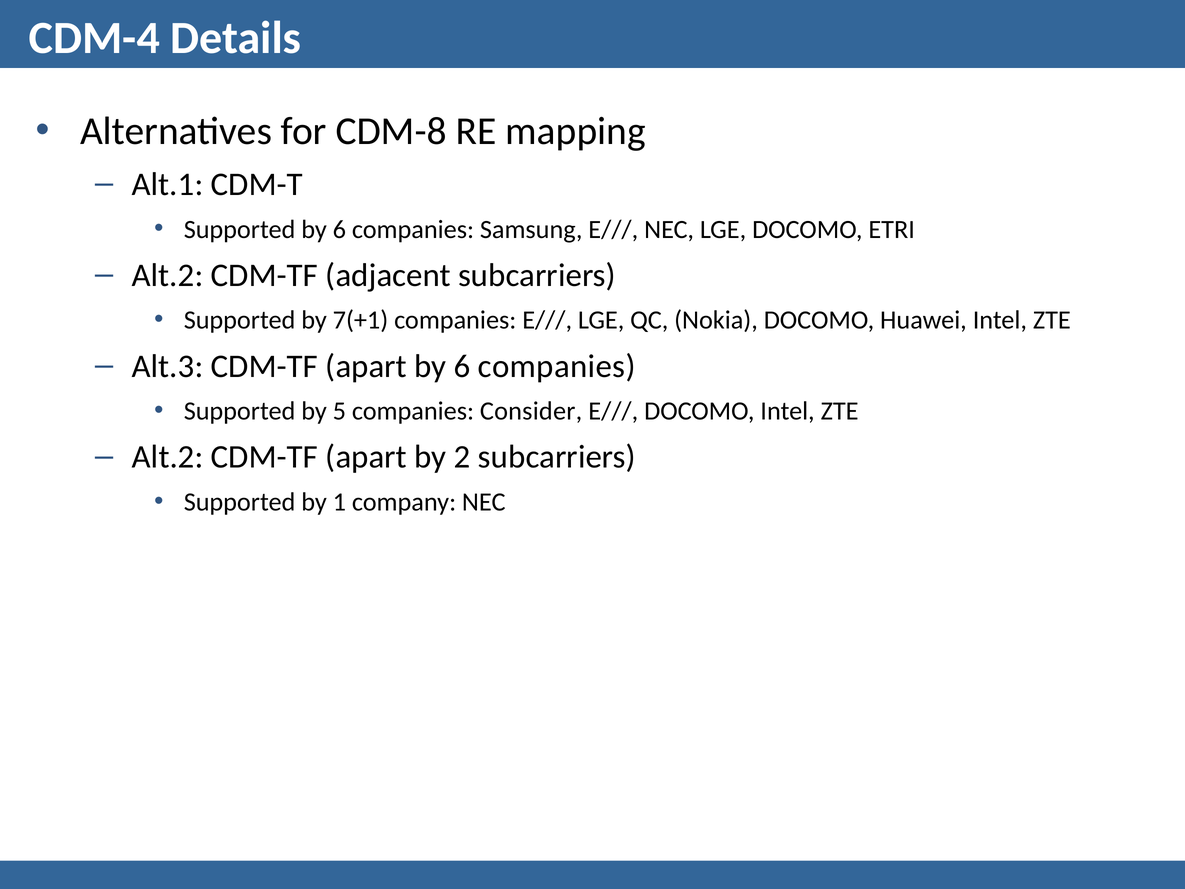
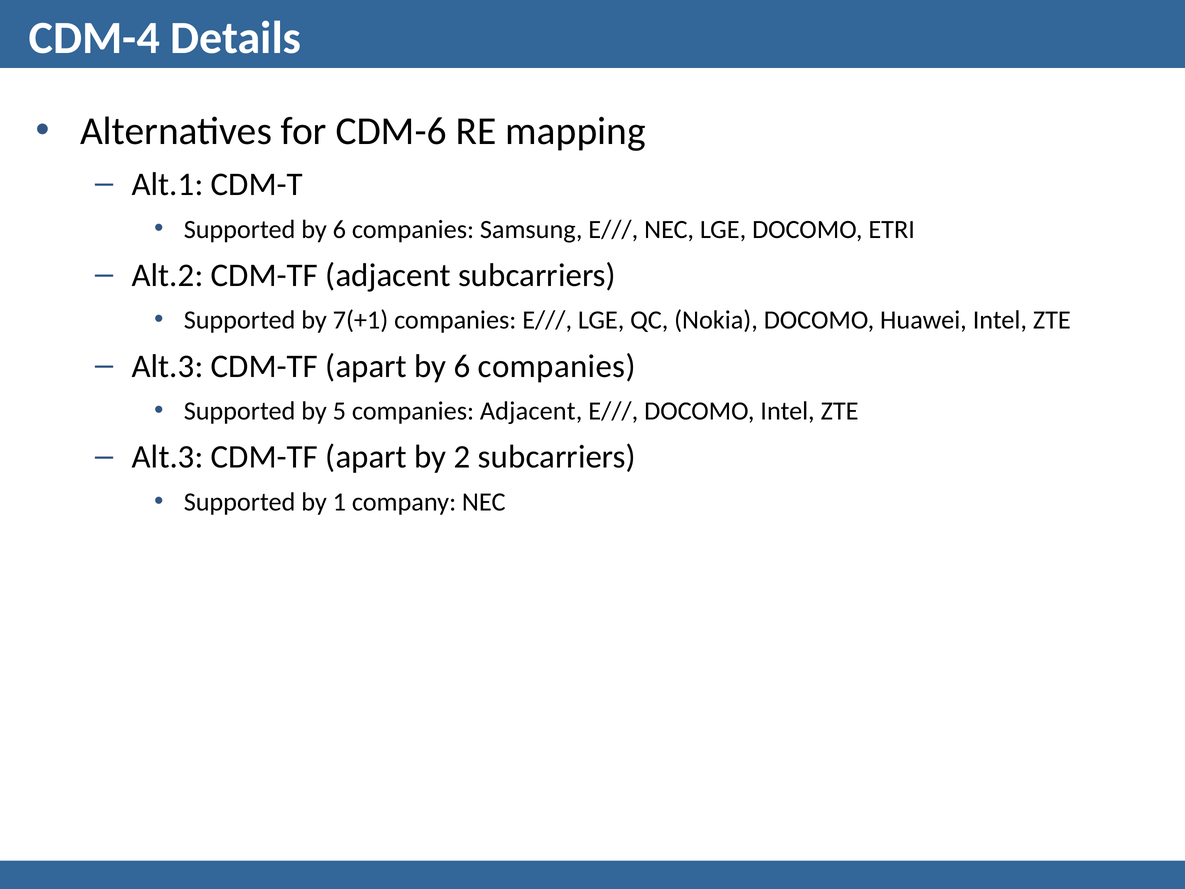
CDM-8: CDM-8 -> CDM-6
companies Consider: Consider -> Adjacent
Alt.2 at (168, 457): Alt.2 -> Alt.3
